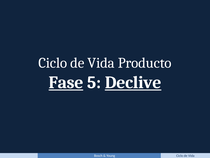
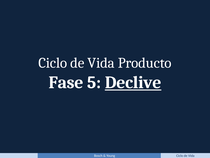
Fase underline: present -> none
